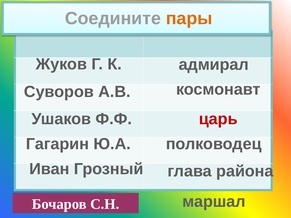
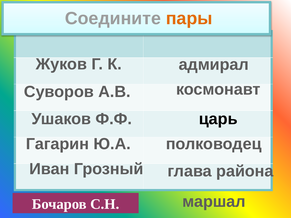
царь colour: red -> black
